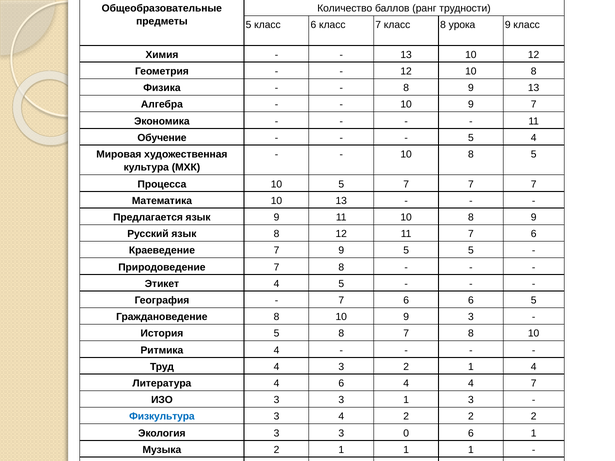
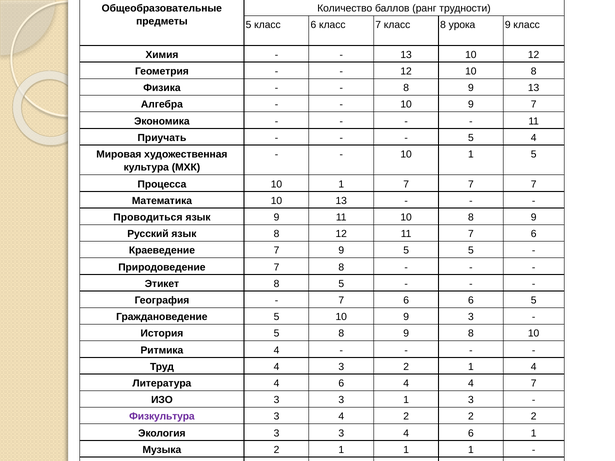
Обучение: Обучение -> Приучать
8 at (471, 154): 8 -> 1
5 at (341, 184): 5 -> 1
Предлагается: Предлагается -> Проводиться
Этикет 4: 4 -> 8
Граждановедение 8: 8 -> 5
5 8 7: 7 -> 9
Физкультура colour: blue -> purple
3 3 0: 0 -> 4
